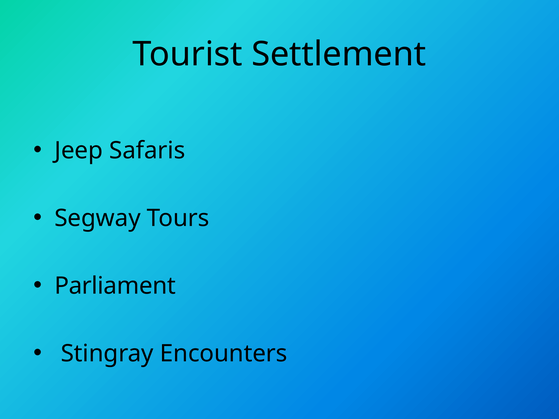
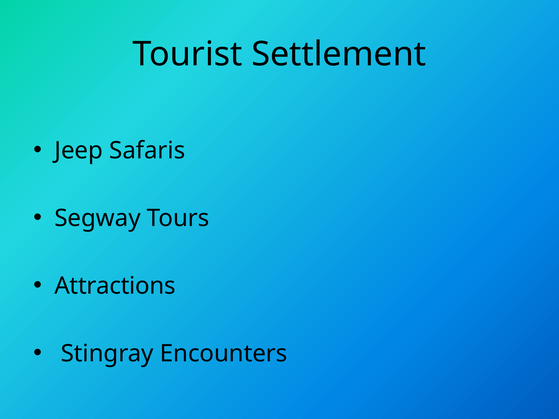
Parliament: Parliament -> Attractions
